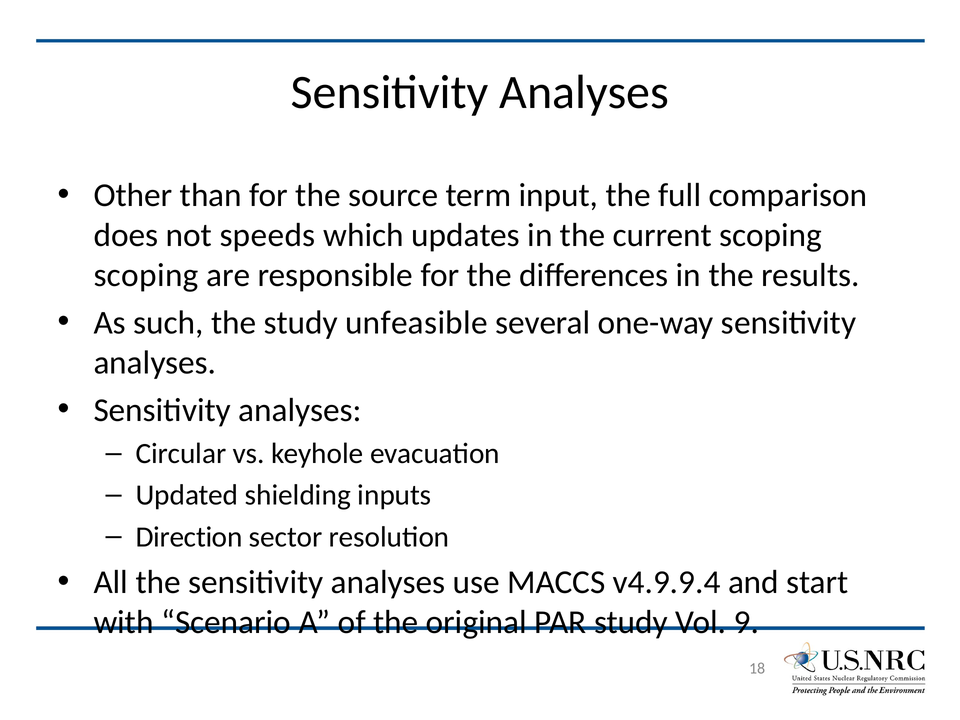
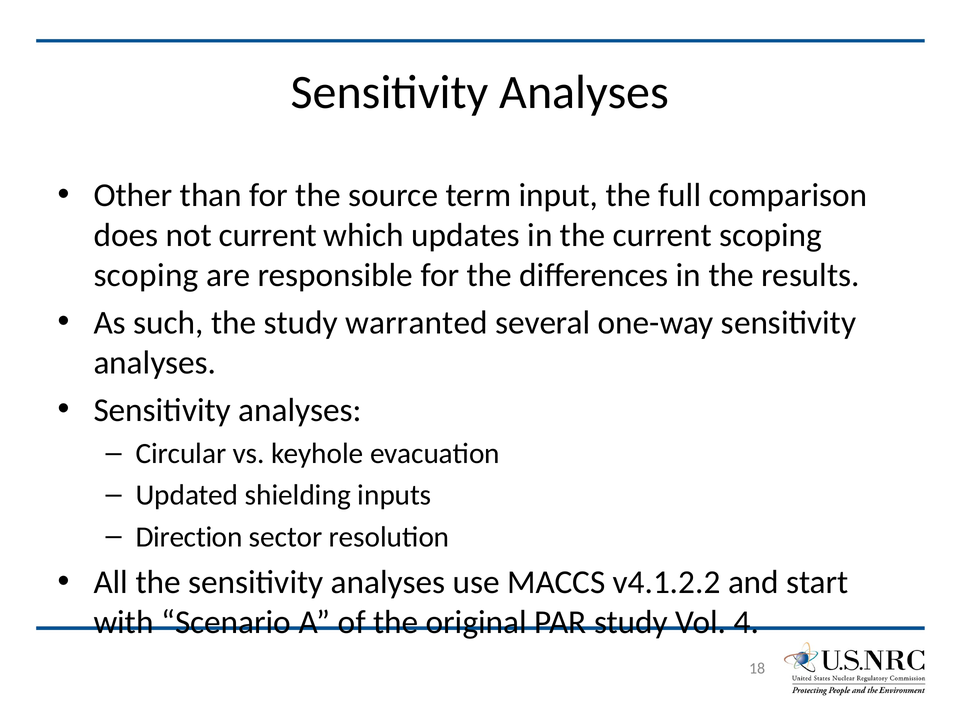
not speeds: speeds -> current
unfeasible: unfeasible -> warranted
v4.9.9.4: v4.9.9.4 -> v4.1.2.2
9: 9 -> 4
